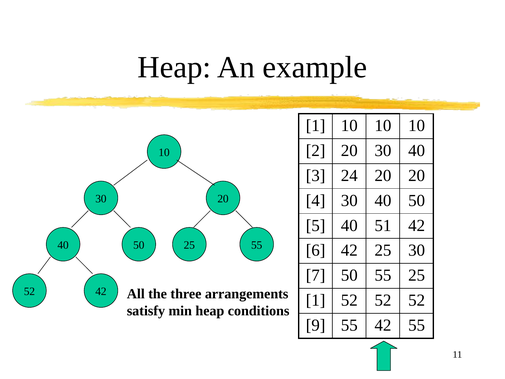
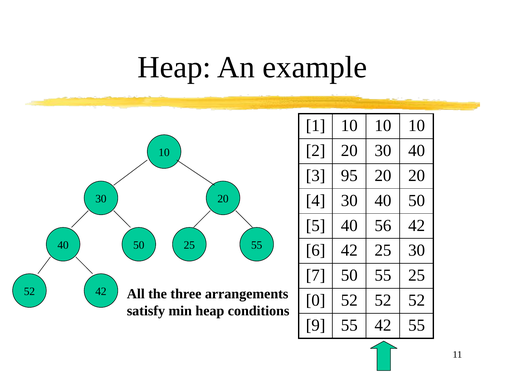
24: 24 -> 95
51: 51 -> 56
1 at (316, 300): 1 -> 0
